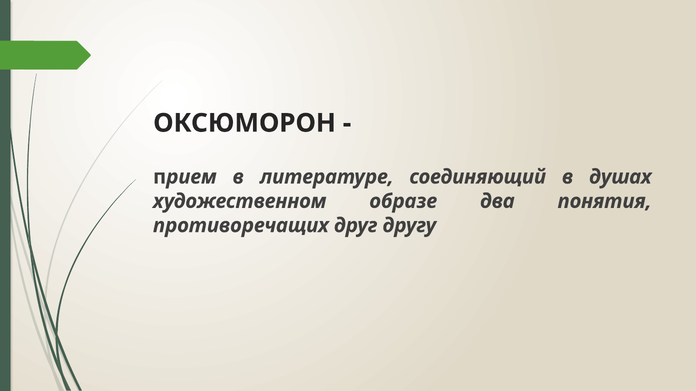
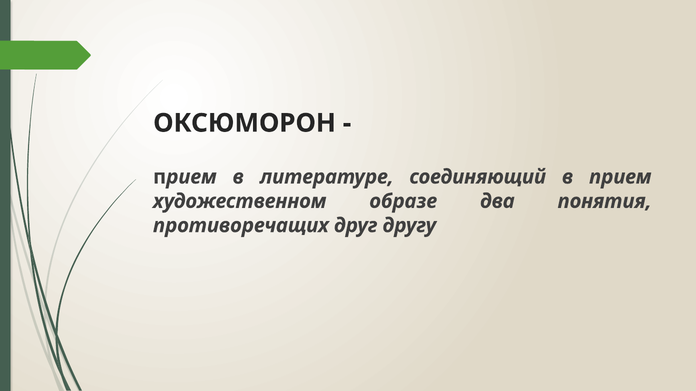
в душах: душах -> прием
